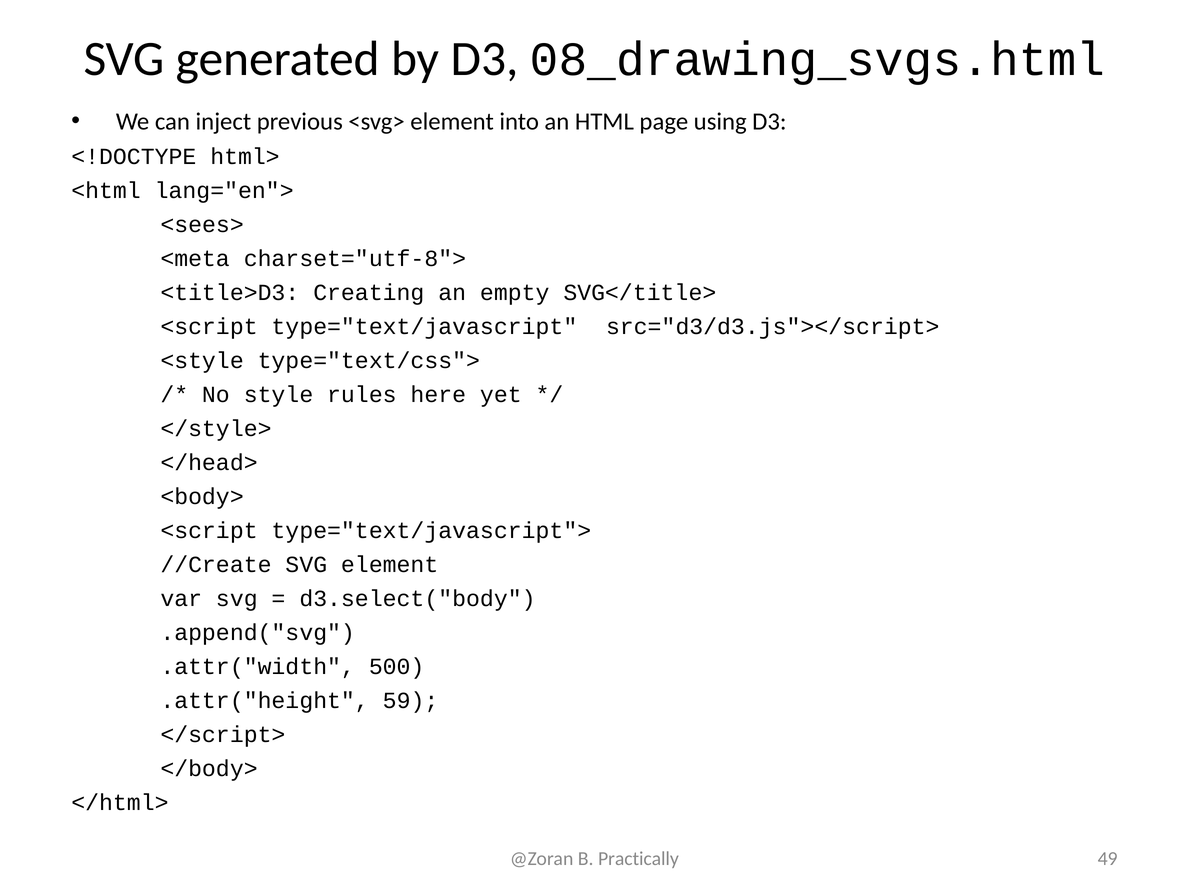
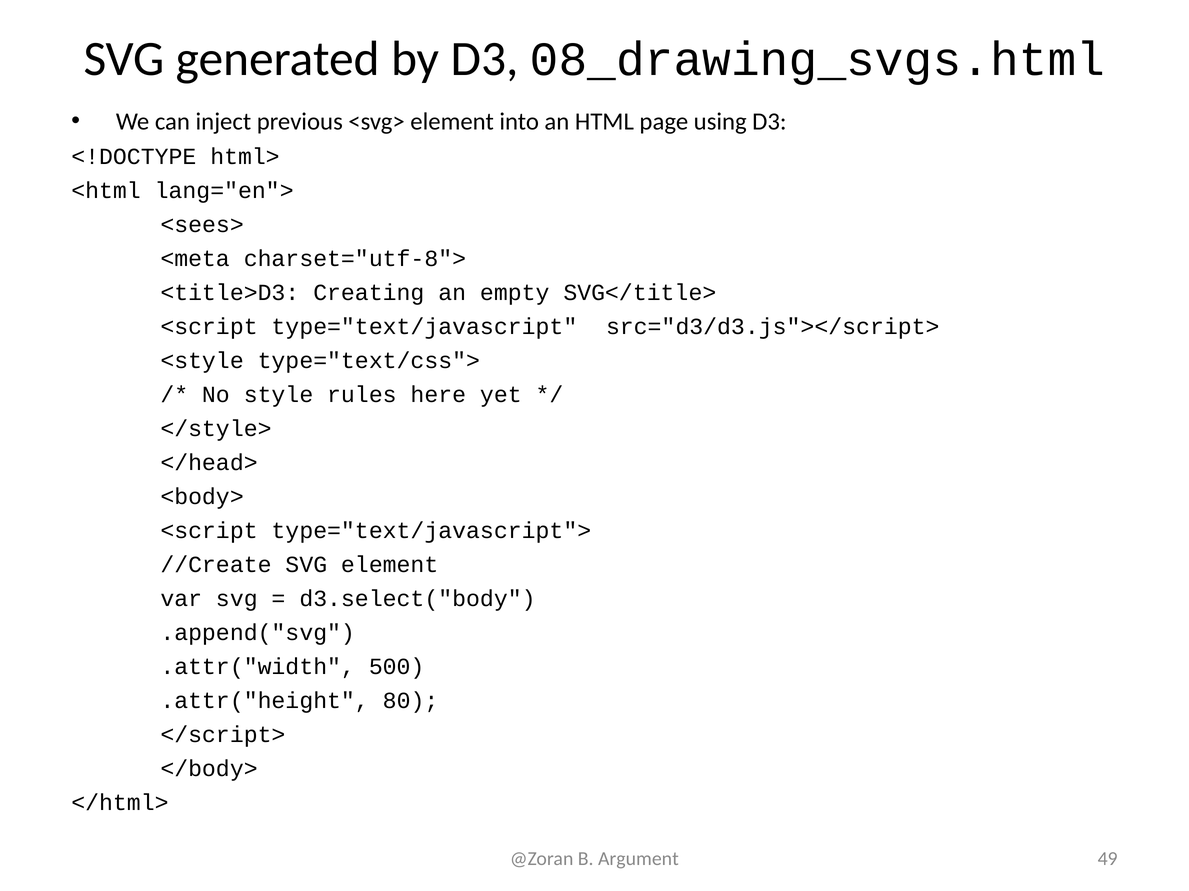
59: 59 -> 80
Practically: Practically -> Argument
